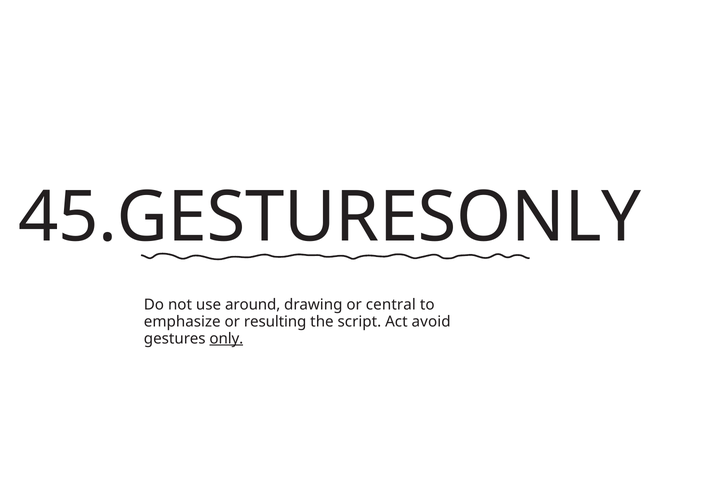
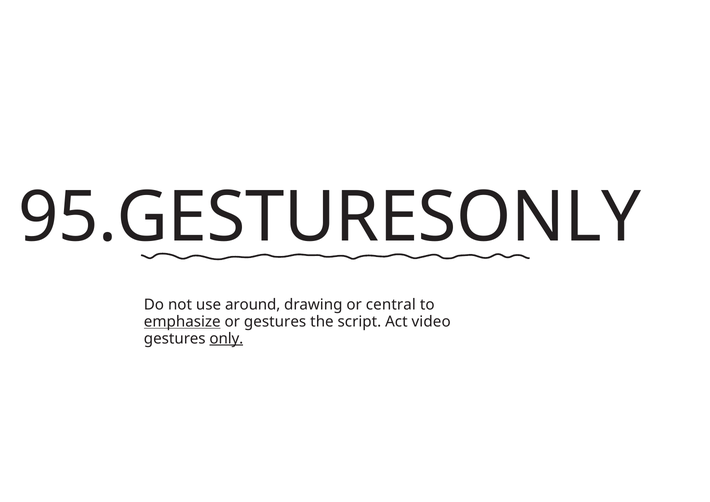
45.GESTURESONLY: 45.GESTURESONLY -> 95.GESTURESONLY
emphasize underline: none -> present
or resulting: resulting -> gestures
avoid: avoid -> video
